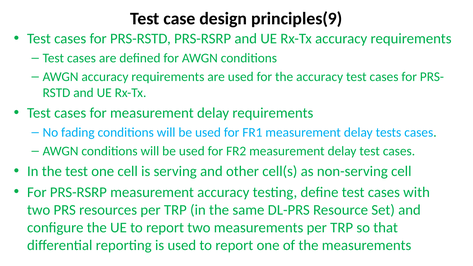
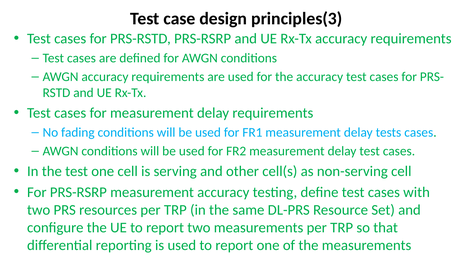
principles(9: principles(9 -> principles(3
